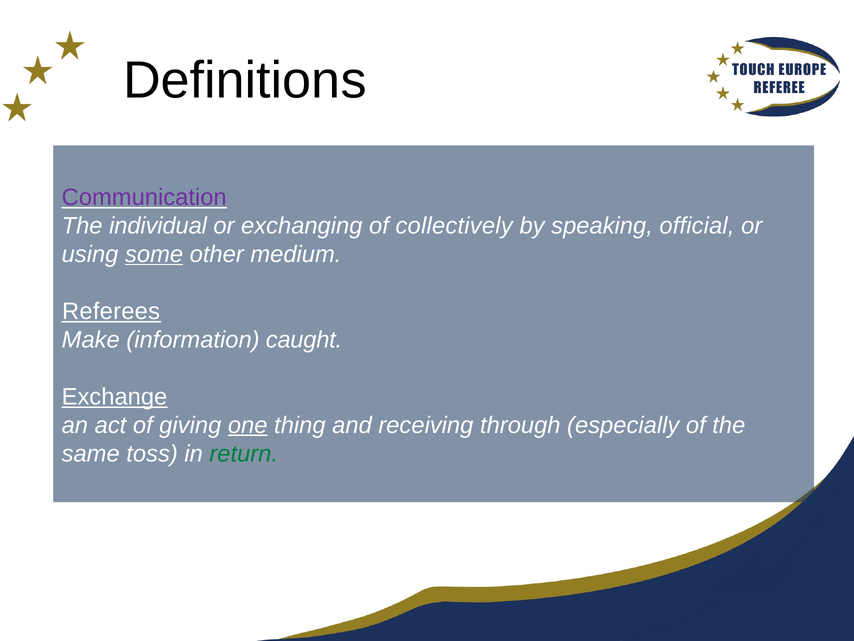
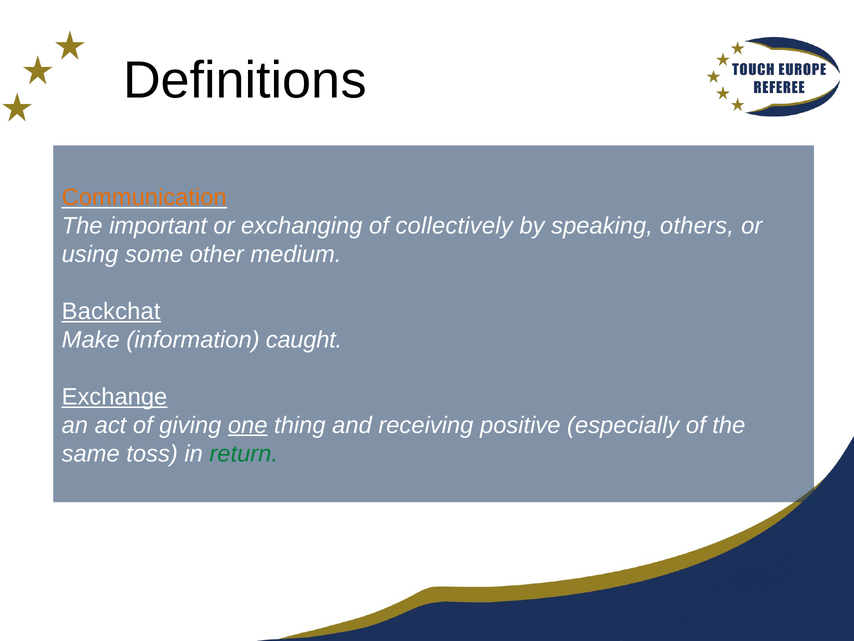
Communication colour: purple -> orange
individual: individual -> important
official: official -> others
some underline: present -> none
Referees: Referees -> Backchat
through: through -> positive
